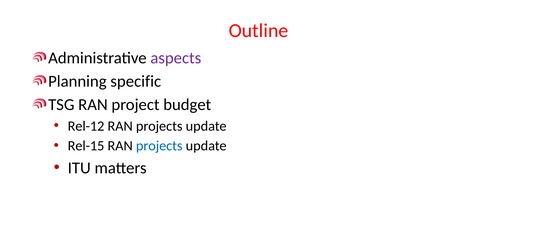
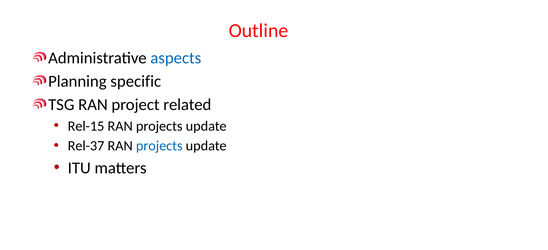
aspects colour: purple -> blue
budget: budget -> related
Rel-12: Rel-12 -> Rel-15
Rel-15: Rel-15 -> Rel-37
